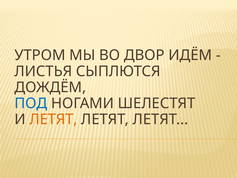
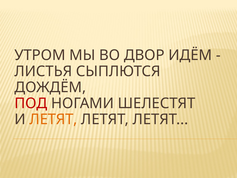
ПОД colour: blue -> red
